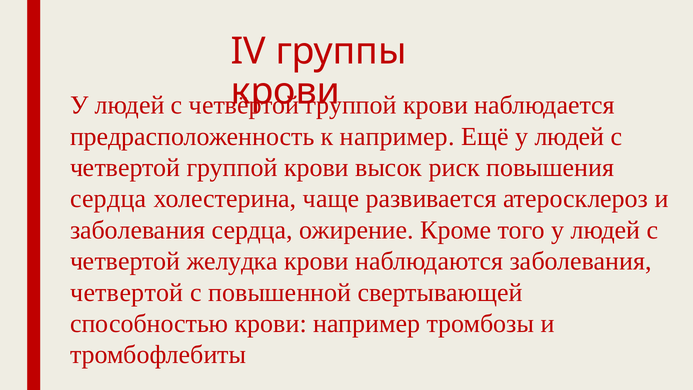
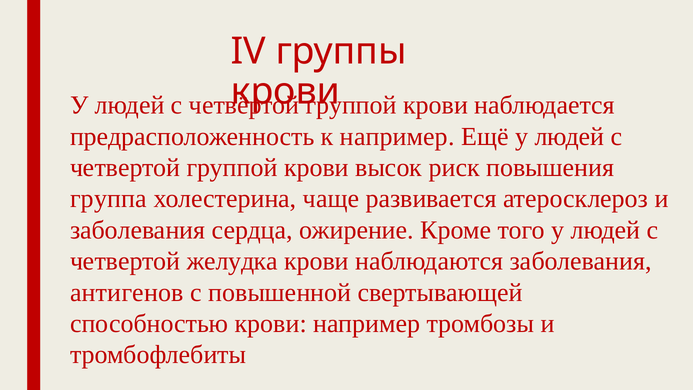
сердца at (108, 199): сердца -> группа
четвертой at (127, 292): четвертой -> антигенов
